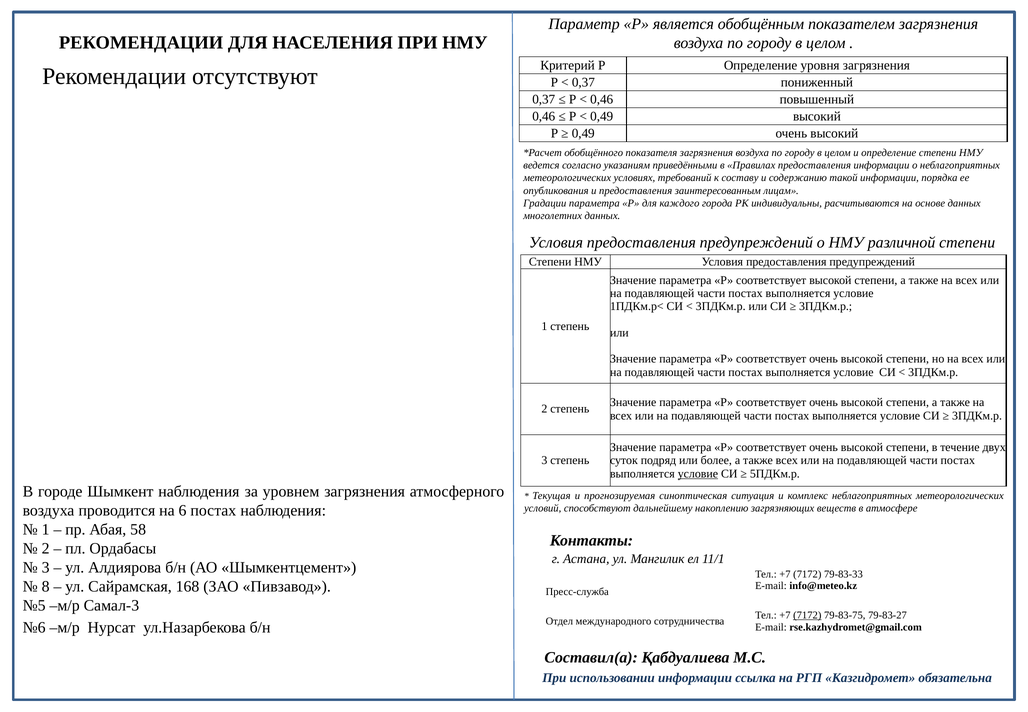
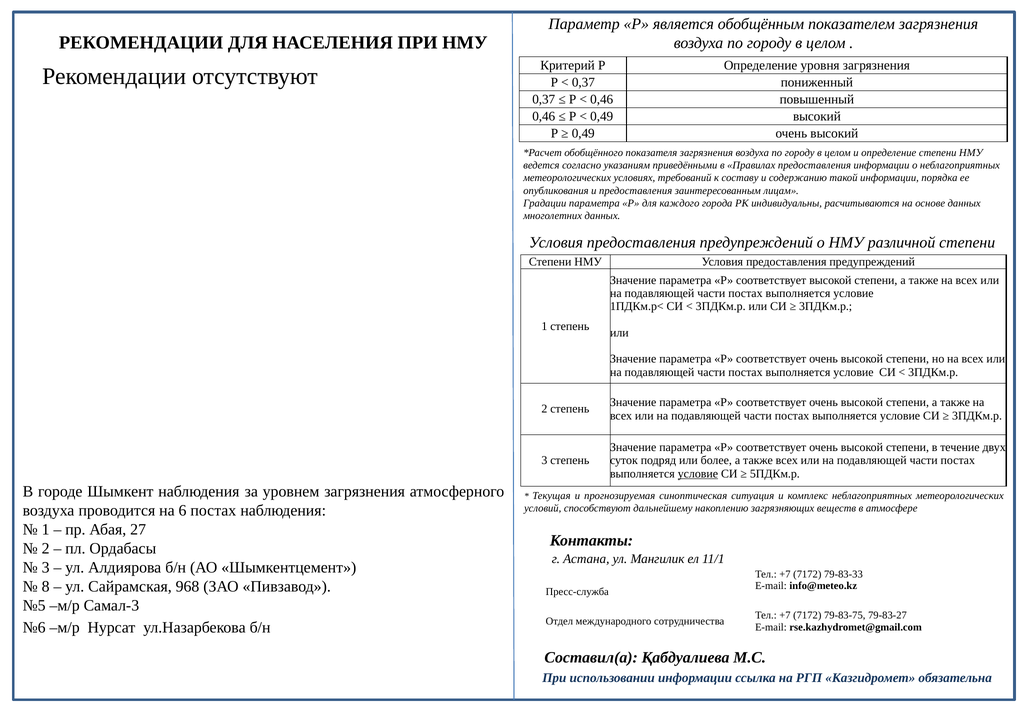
58: 58 -> 27
168: 168 -> 968
7172 at (807, 615) underline: present -> none
